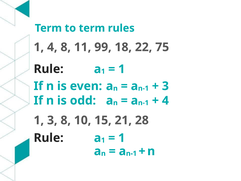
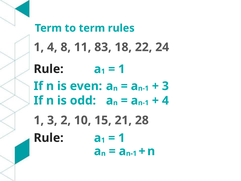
99: 99 -> 83
75: 75 -> 24
3 8: 8 -> 2
